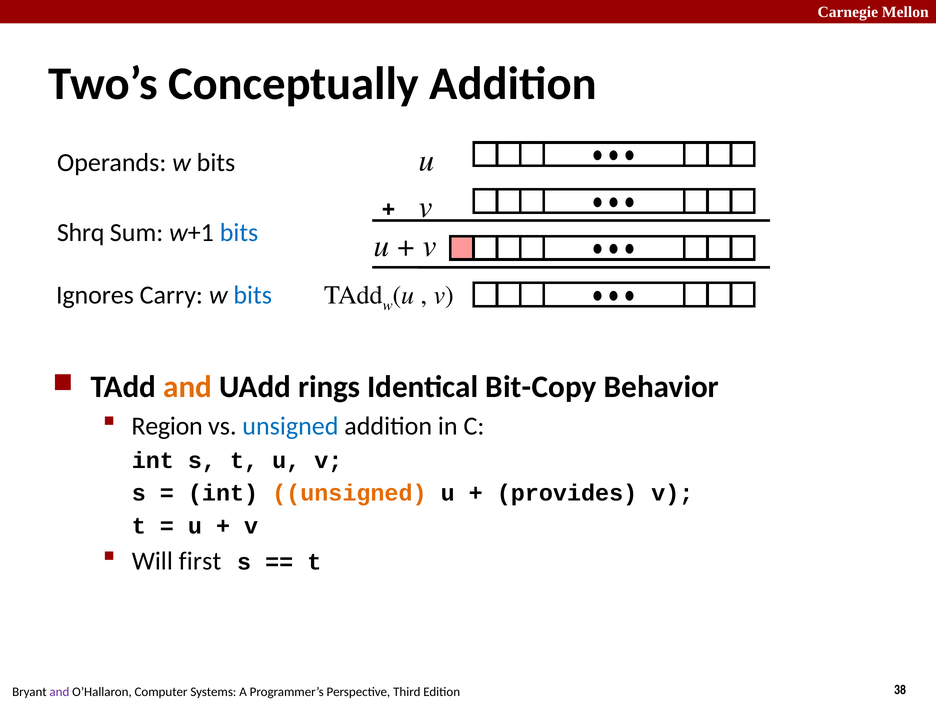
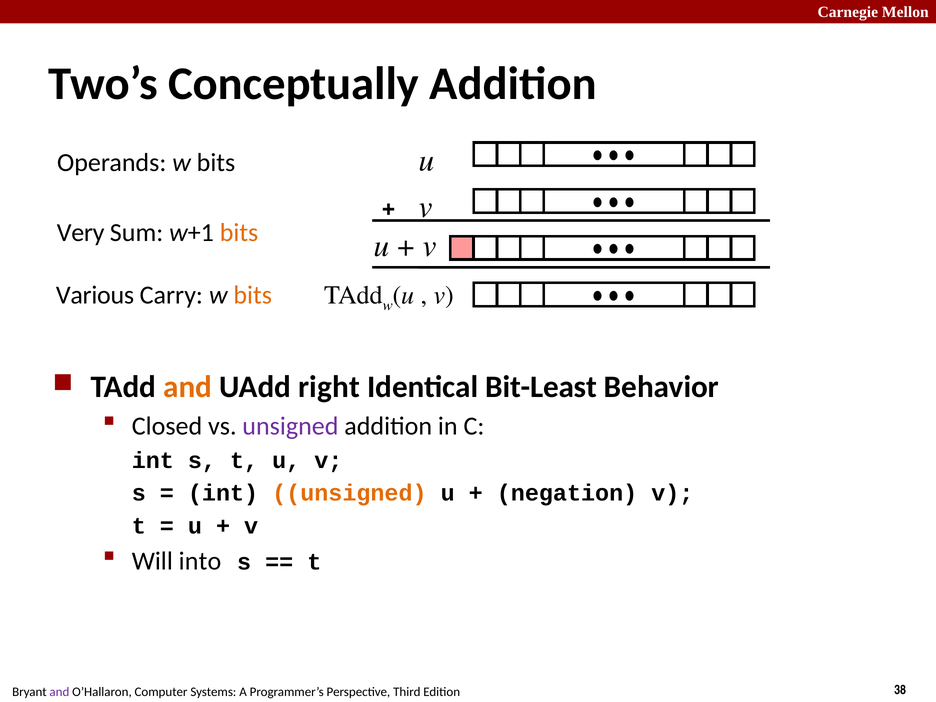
Shrq: Shrq -> Very
bits at (239, 233) colour: blue -> orange
Ignores: Ignores -> Various
bits at (253, 295) colour: blue -> orange
rings: rings -> right
Bit-Copy: Bit-Copy -> Bit-Least
Region: Region -> Closed
unsigned at (290, 426) colour: blue -> purple
provides: provides -> negation
first: first -> into
